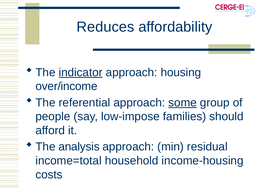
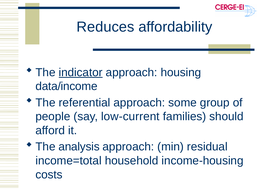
over/income: over/income -> data/income
some underline: present -> none
low-impose: low-impose -> low-current
